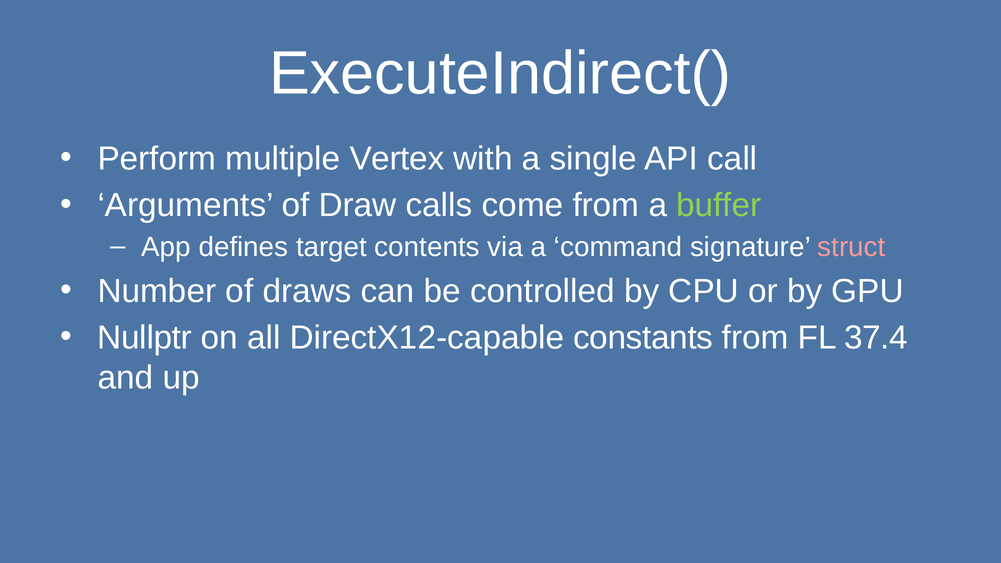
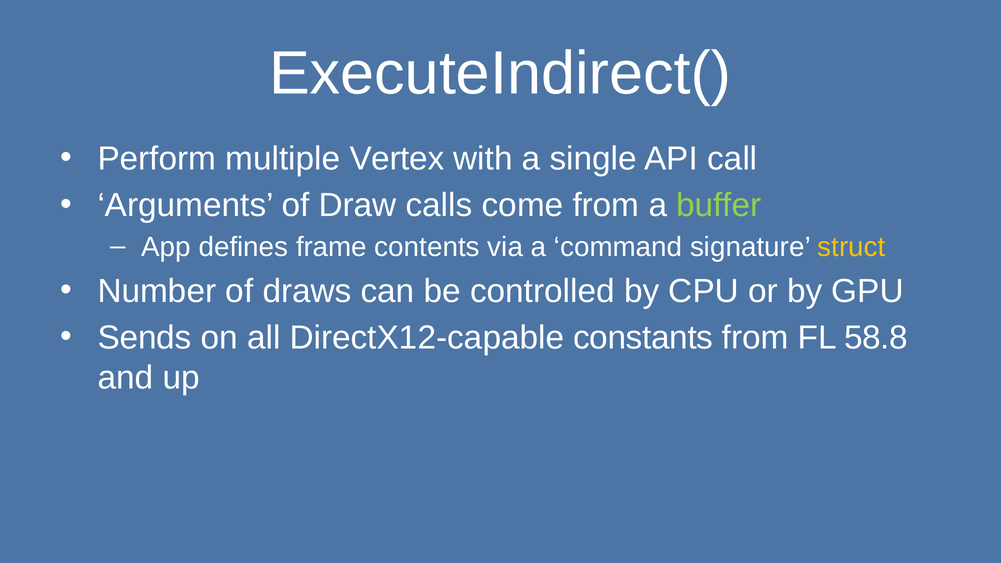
target: target -> frame
struct colour: pink -> yellow
Nullptr: Nullptr -> Sends
37.4: 37.4 -> 58.8
